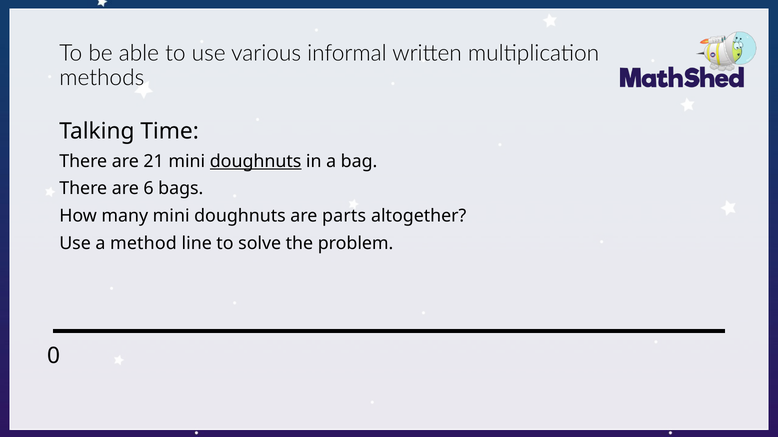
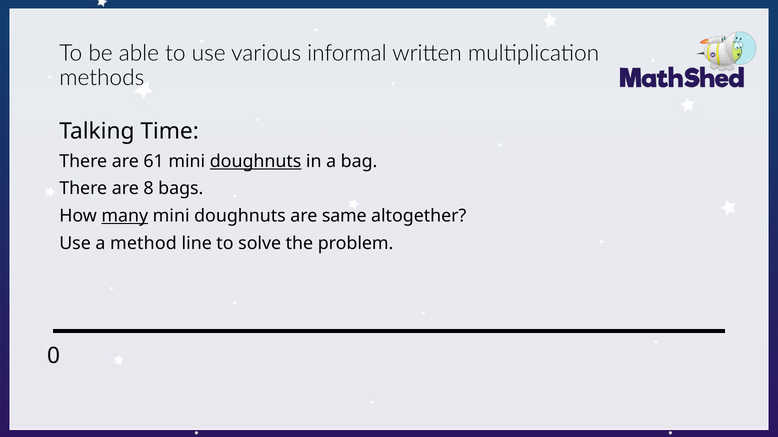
21: 21 -> 61
6: 6 -> 8
many underline: none -> present
parts: parts -> same
